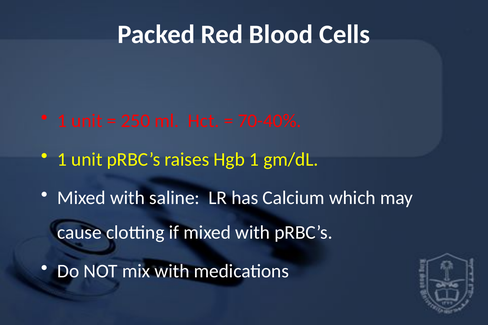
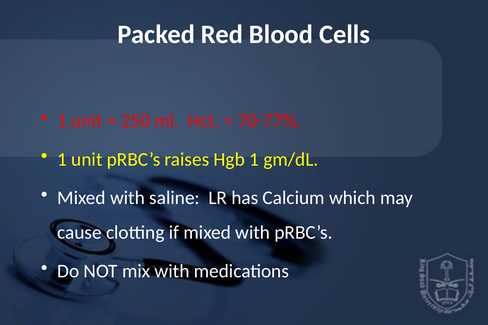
70-40%: 70-40% -> 70-77%
